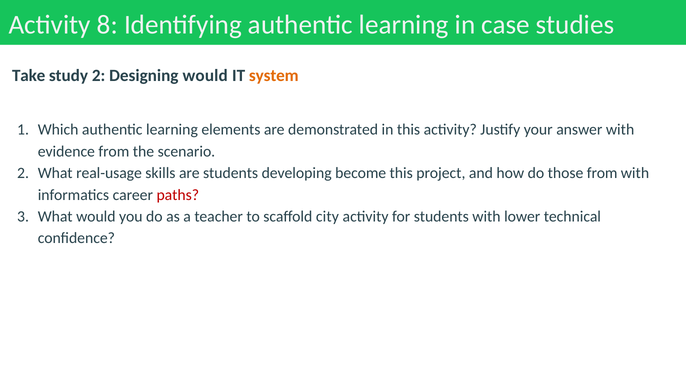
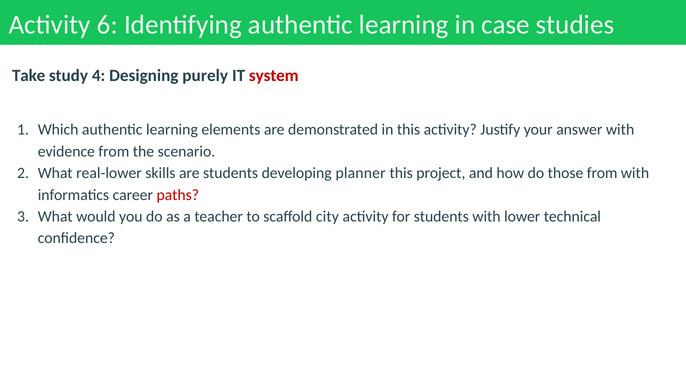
8: 8 -> 6
study 2: 2 -> 4
Designing would: would -> purely
system colour: orange -> red
real-usage: real-usage -> real-lower
become: become -> planner
